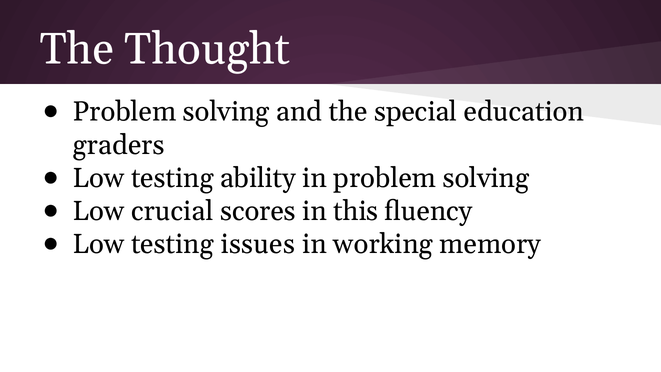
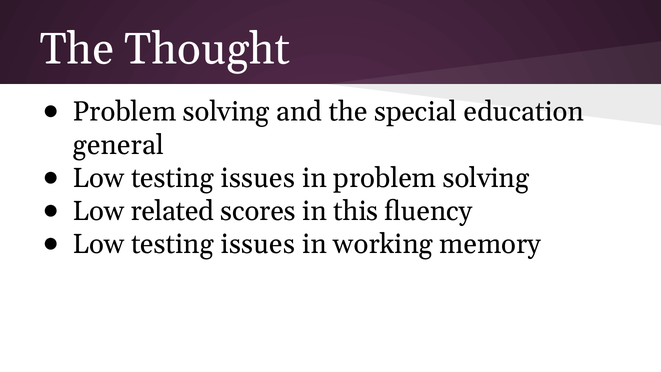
graders: graders -> general
ability at (258, 178): ability -> issues
crucial: crucial -> related
